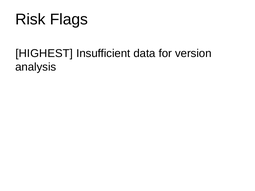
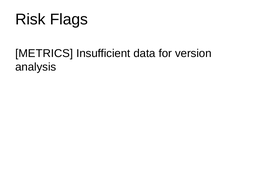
HIGHEST: HIGHEST -> METRICS
